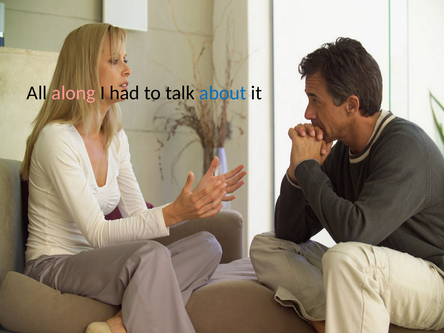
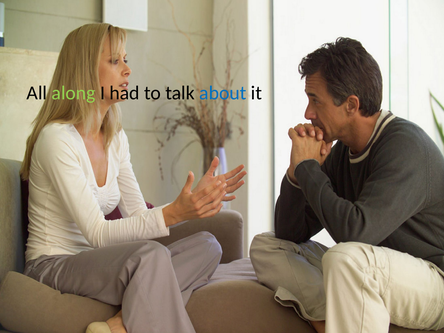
along colour: pink -> light green
